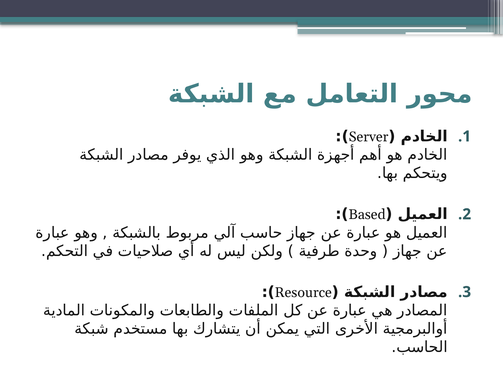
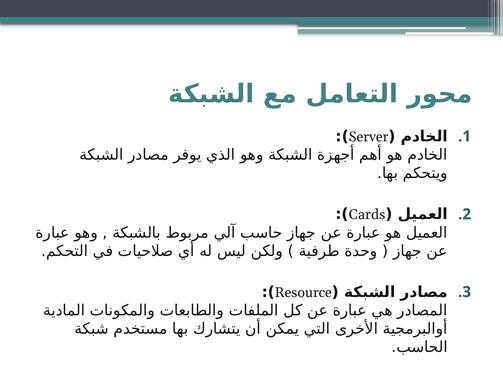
Based: Based -> Cards
